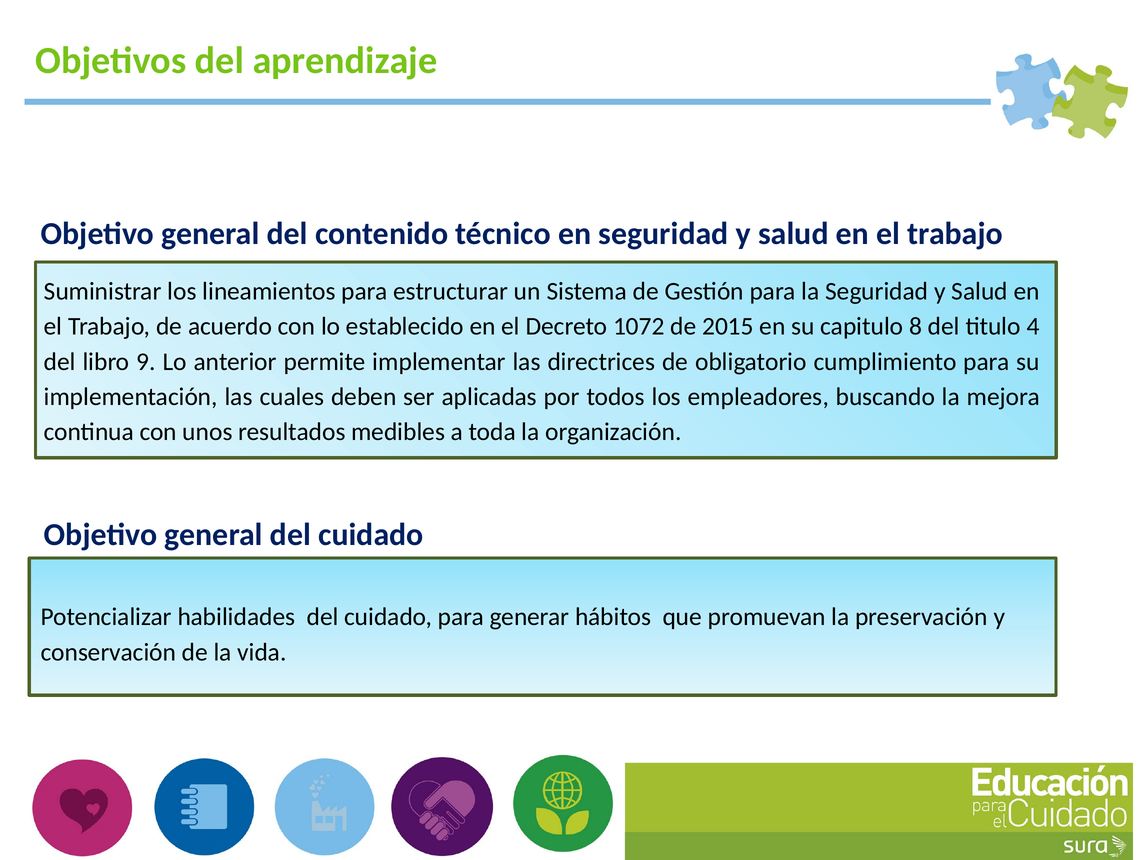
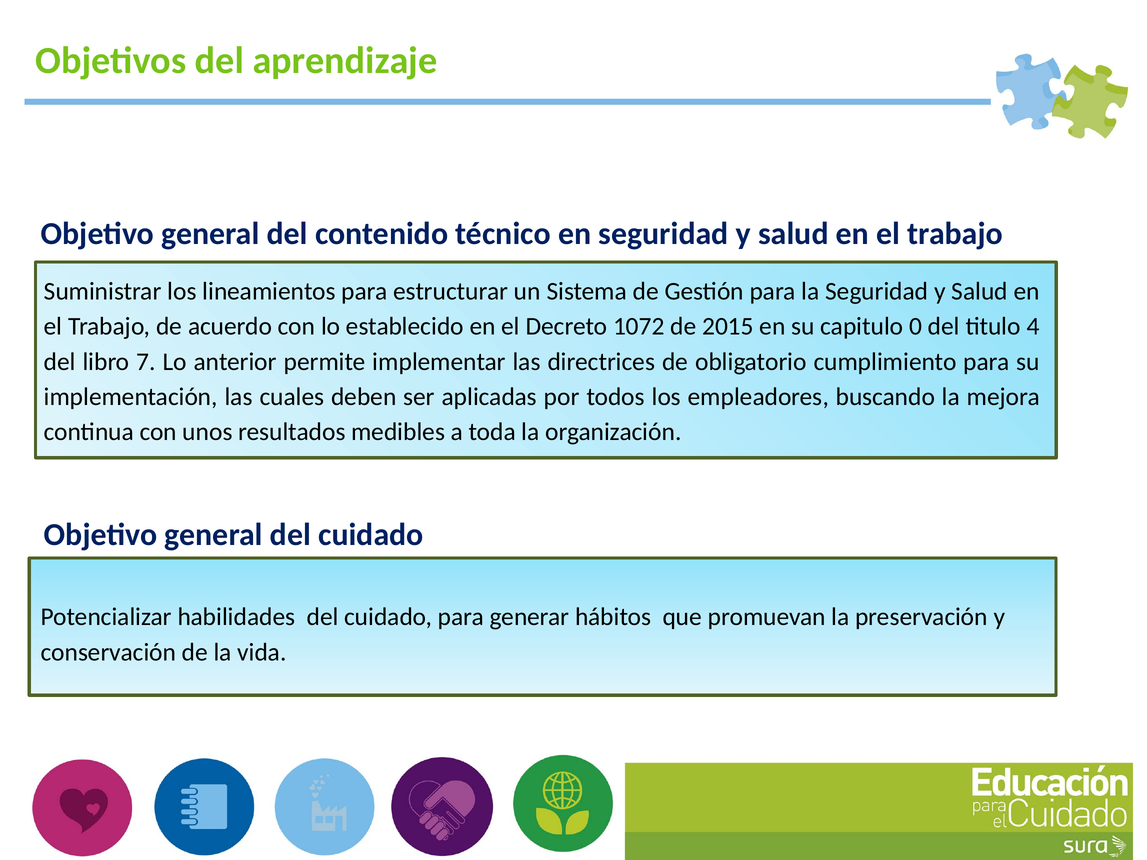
8: 8 -> 0
9: 9 -> 7
